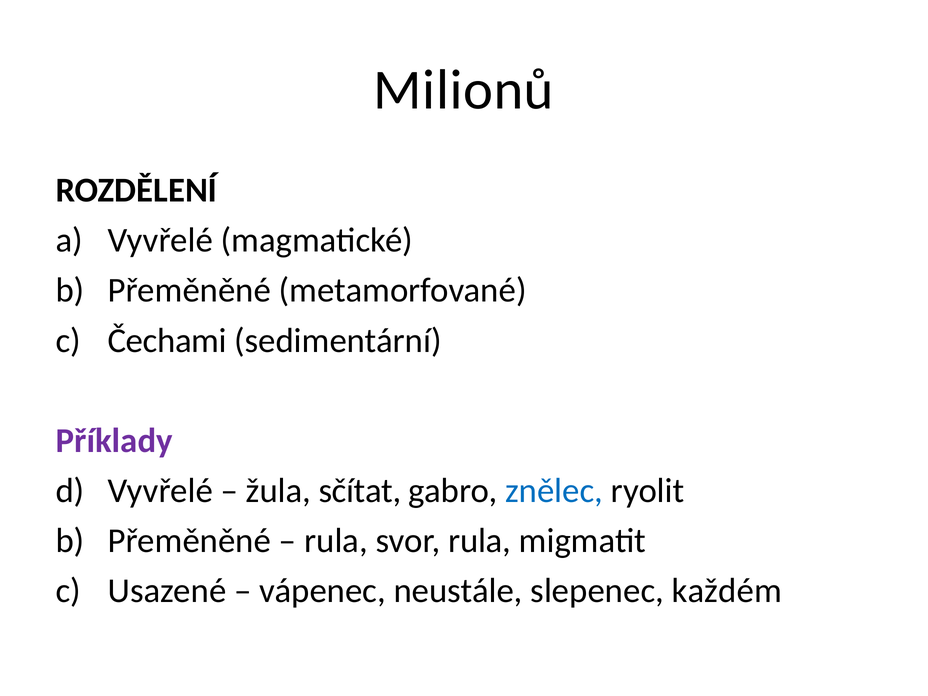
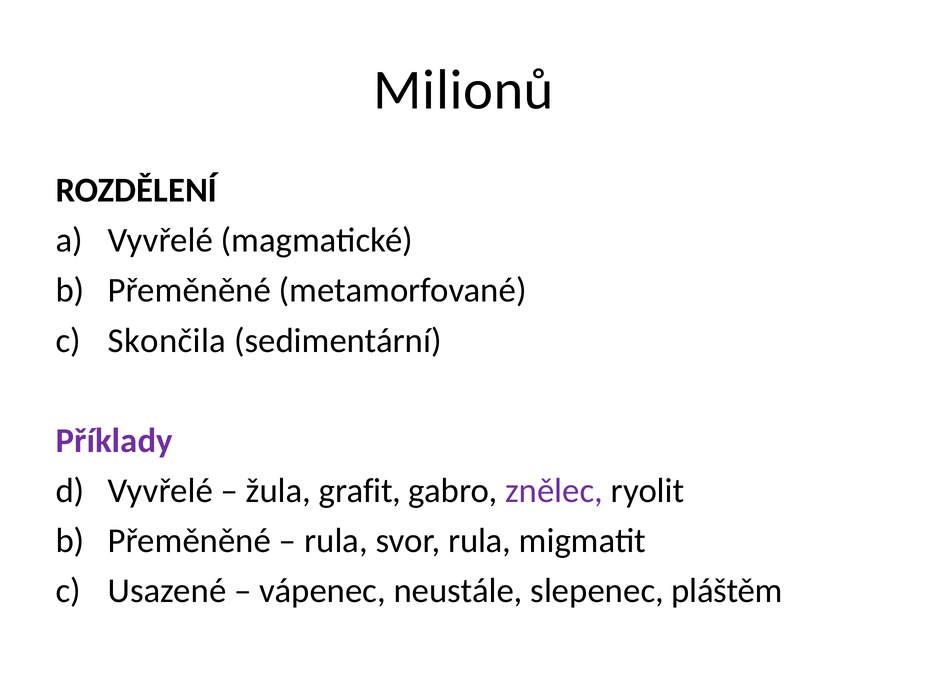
Čechami: Čechami -> Skončila
sčítat: sčítat -> grafit
znělec colour: blue -> purple
každém: každém -> pláštěm
